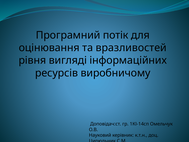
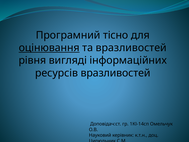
потік: потік -> тісно
оцінювання underline: none -> present
ресурсів виробничому: виробничому -> вразливостей
